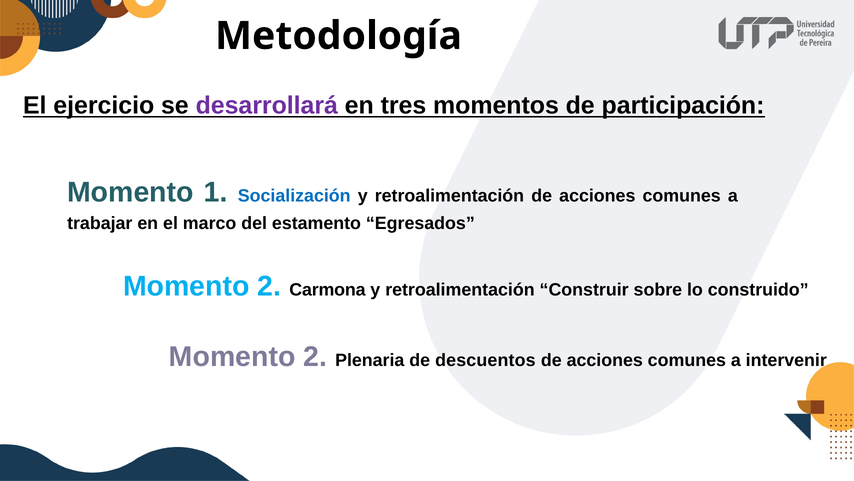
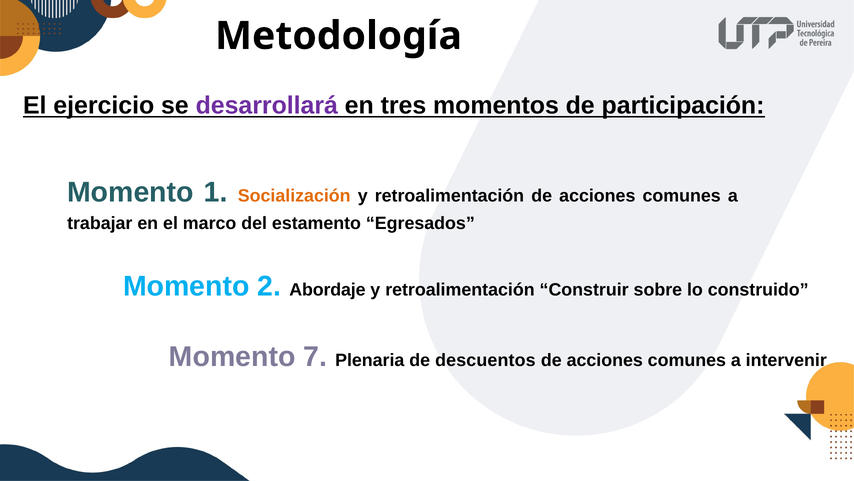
Socialización colour: blue -> orange
Carmona: Carmona -> Abordaje
2 at (315, 357): 2 -> 7
